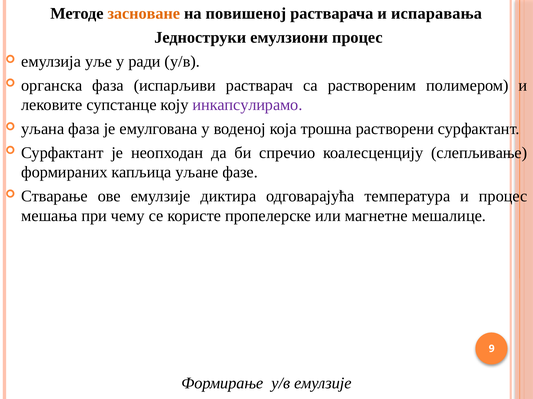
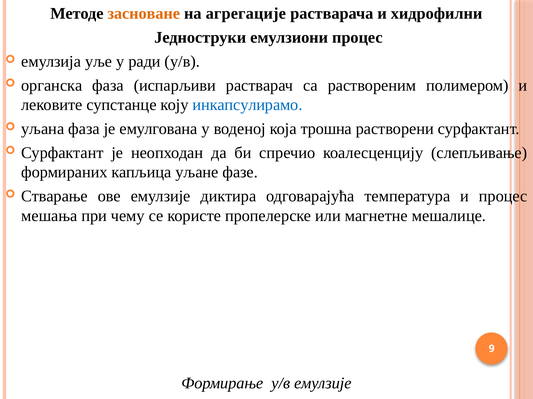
повишеној: повишеној -> агрегације
испаравања: испаравања -> хидрофилни
инкапсулирамо colour: purple -> blue
